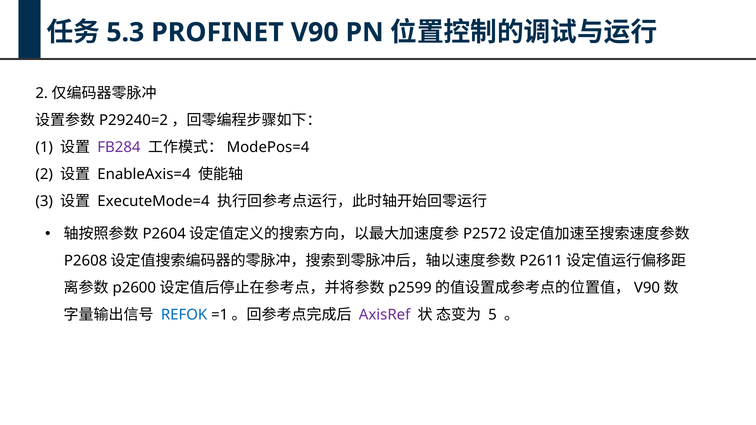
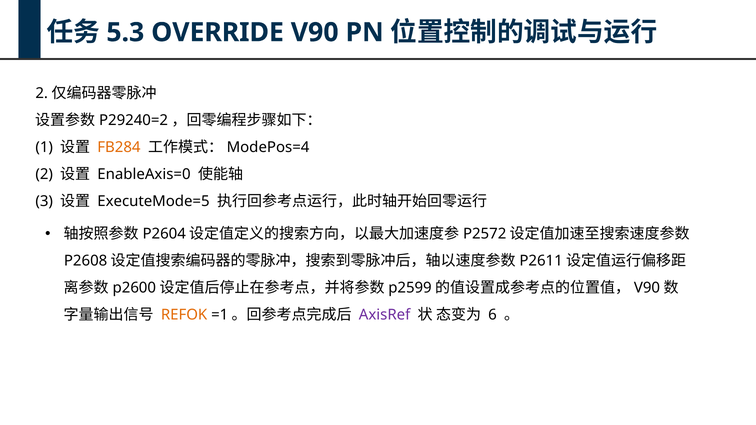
PROFINET: PROFINET -> OVERRIDE
FB284 colour: purple -> orange
EnableAxis=4: EnableAxis=4 -> EnableAxis=0
ExecuteMode=4: ExecuteMode=4 -> ExecuteMode=5
REFOK colour: blue -> orange
5: 5 -> 6
